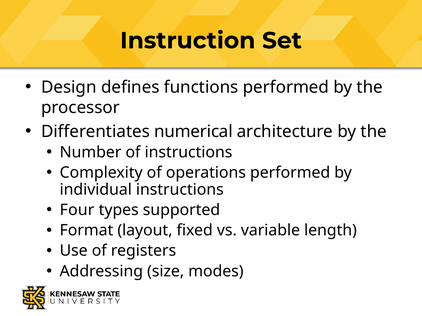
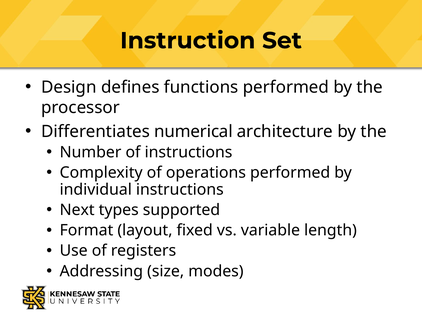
Four: Four -> Next
